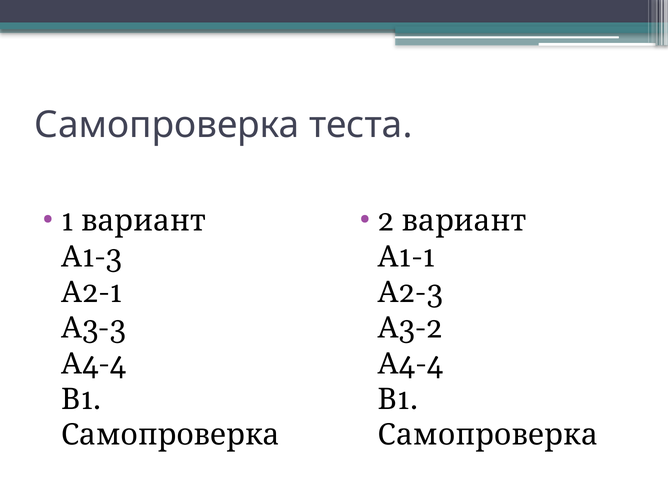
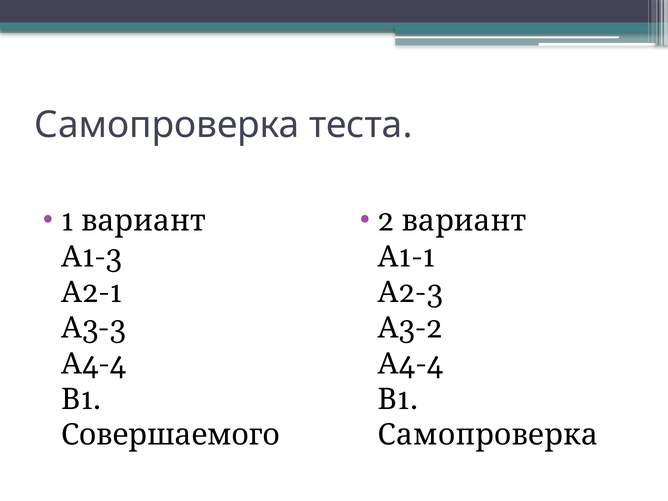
Самопроверка at (171, 435): Самопроверка -> Совершаемого
